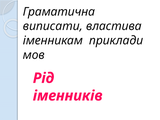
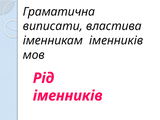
іменникам приклади: приклади -> іменників
